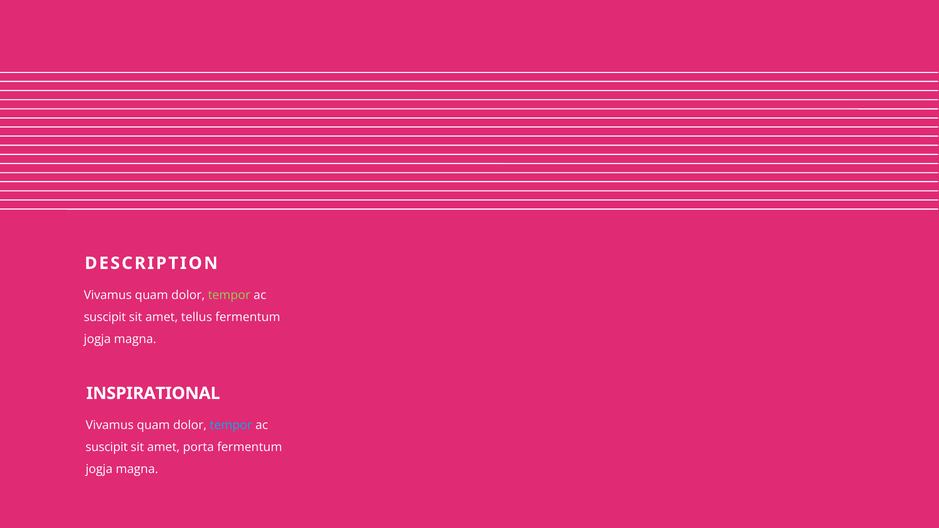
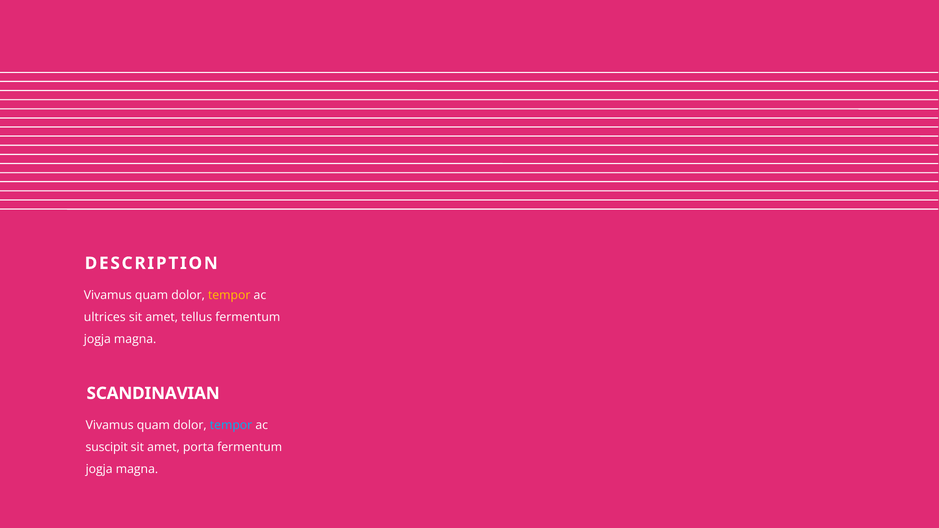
tempor at (229, 295) colour: light green -> yellow
suscipit at (105, 317): suscipit -> ultrices
INSPIRATIONAL: INSPIRATIONAL -> SCANDINAVIAN
